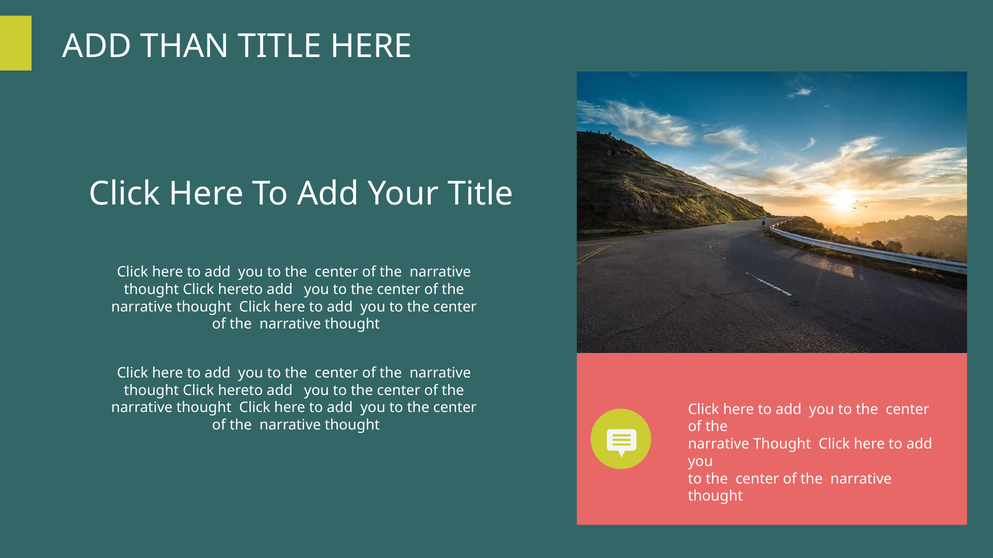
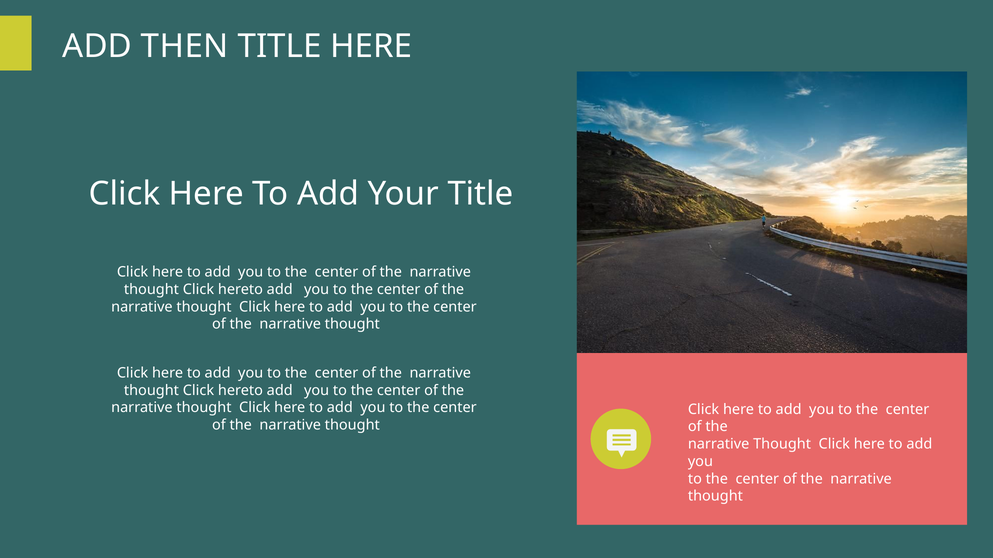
THAN: THAN -> THEN
